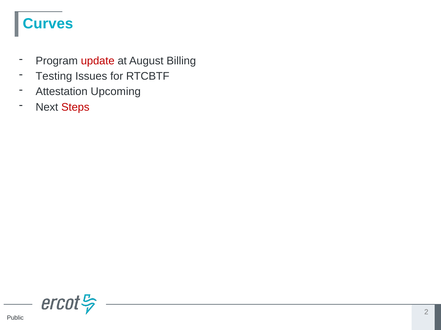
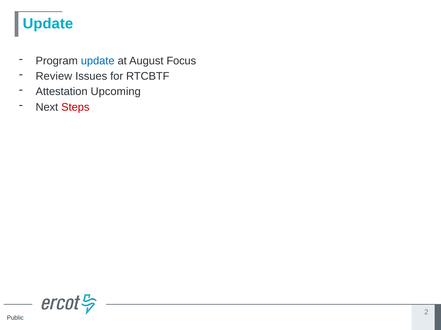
Curves at (48, 24): Curves -> Update
update at (98, 61) colour: red -> blue
Billing: Billing -> Focus
Testing: Testing -> Review
